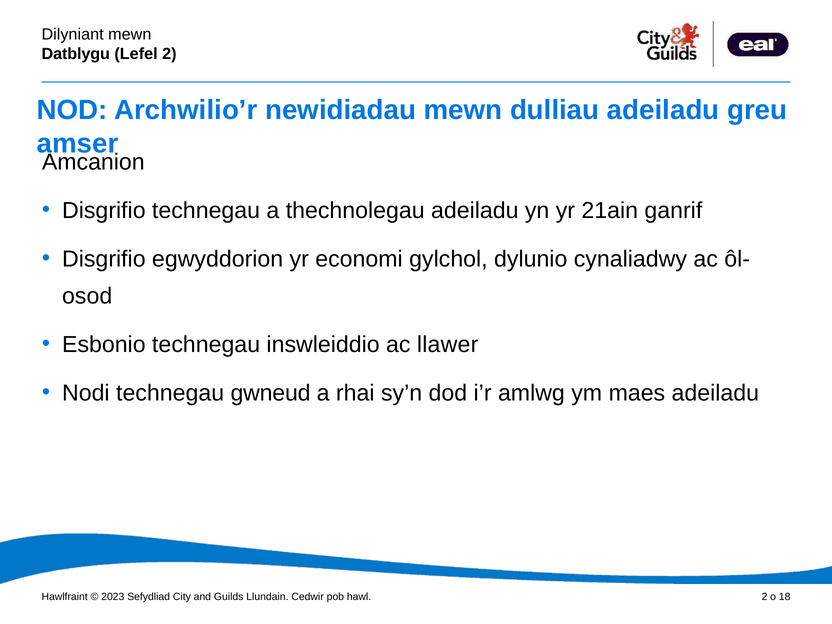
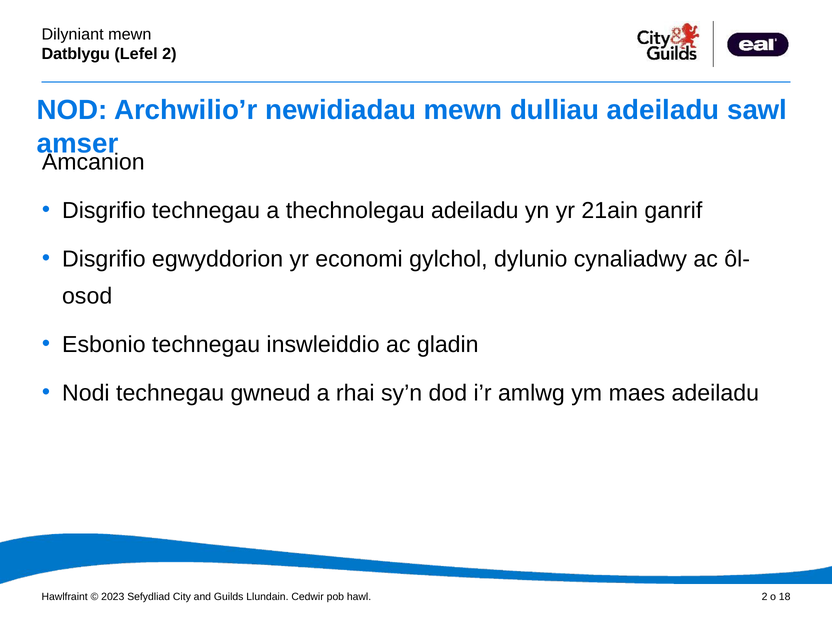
greu: greu -> sawl
llawer: llawer -> gladin
